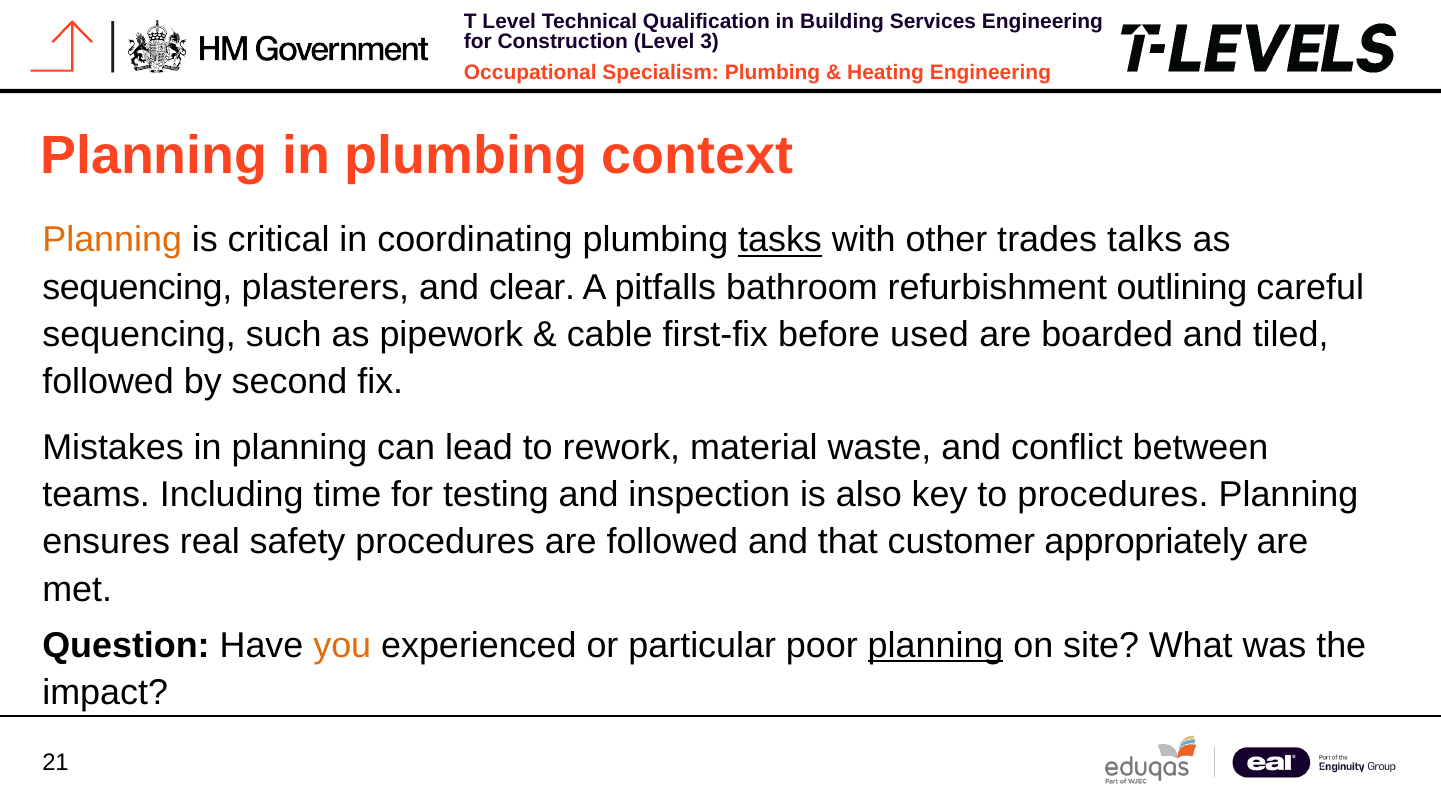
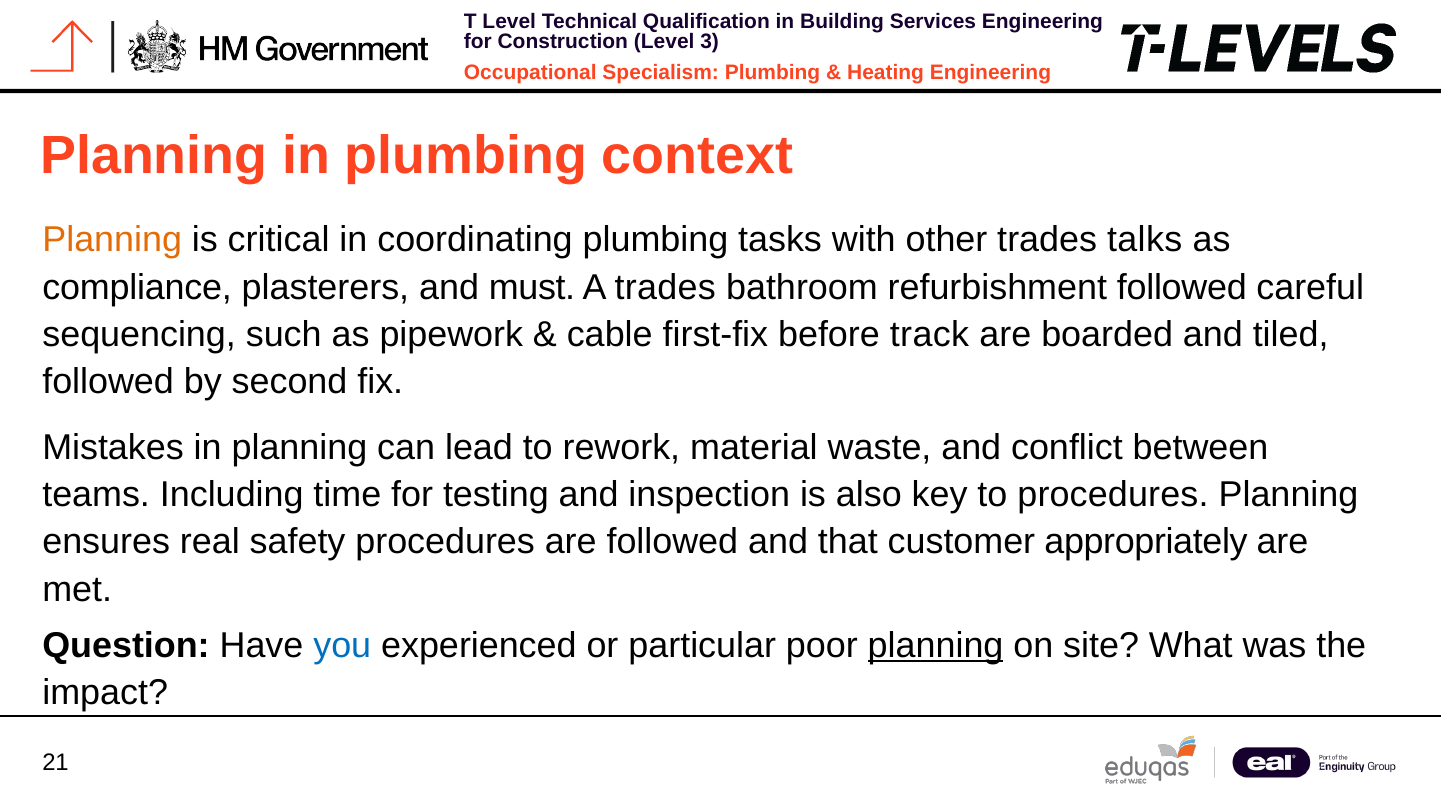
tasks underline: present -> none
sequencing at (137, 288): sequencing -> compliance
clear: clear -> must
A pitfalls: pitfalls -> trades
refurbishment outlining: outlining -> followed
used: used -> track
you colour: orange -> blue
